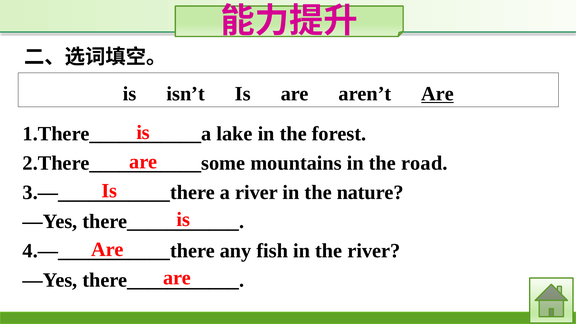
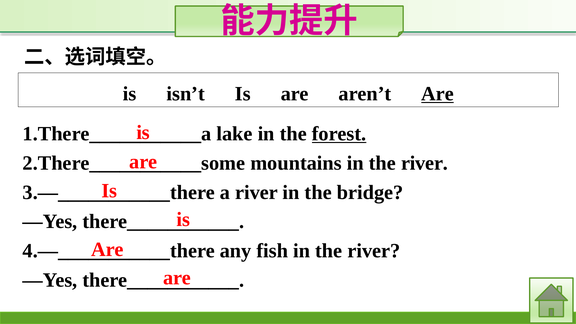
forest underline: none -> present
mountains in the road: road -> river
nature: nature -> bridge
